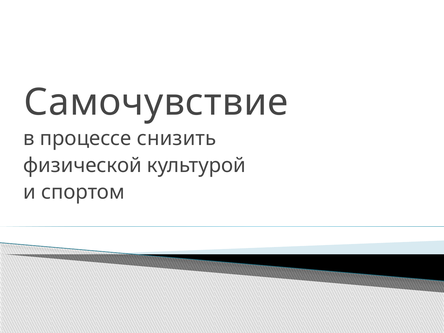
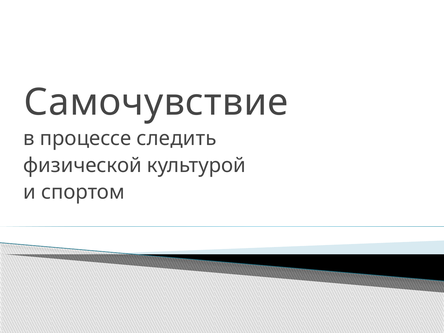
снизить: снизить -> следить
